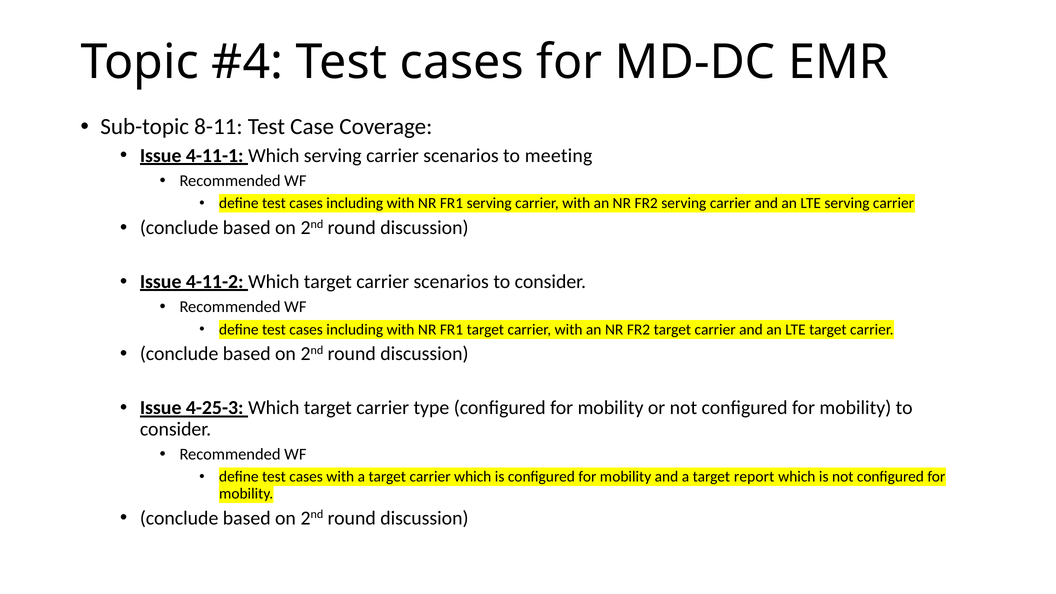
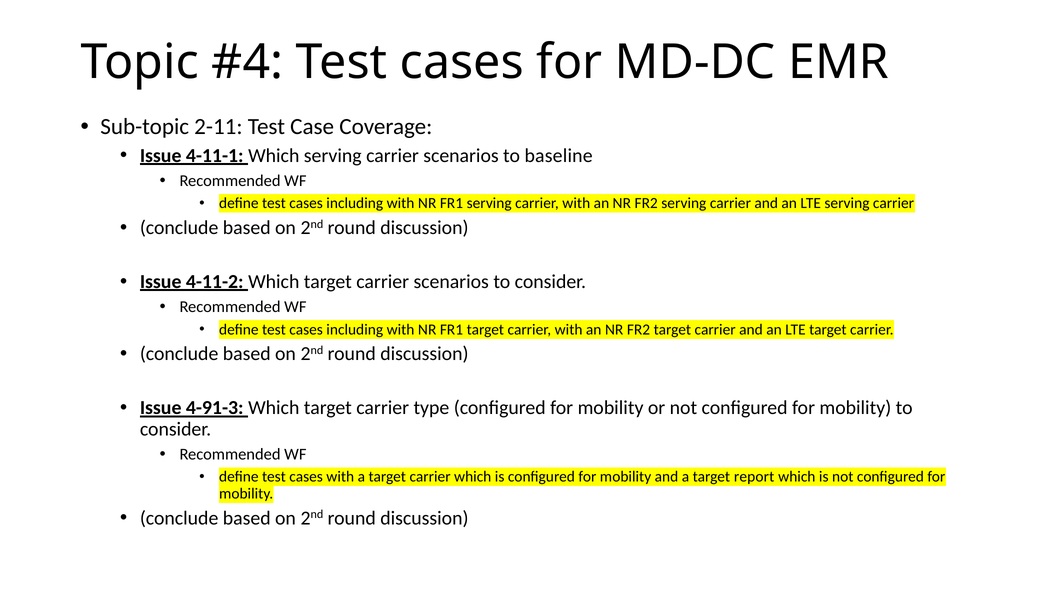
8-11: 8-11 -> 2-11
meeting: meeting -> baseline
4-25-3: 4-25-3 -> 4-91-3
